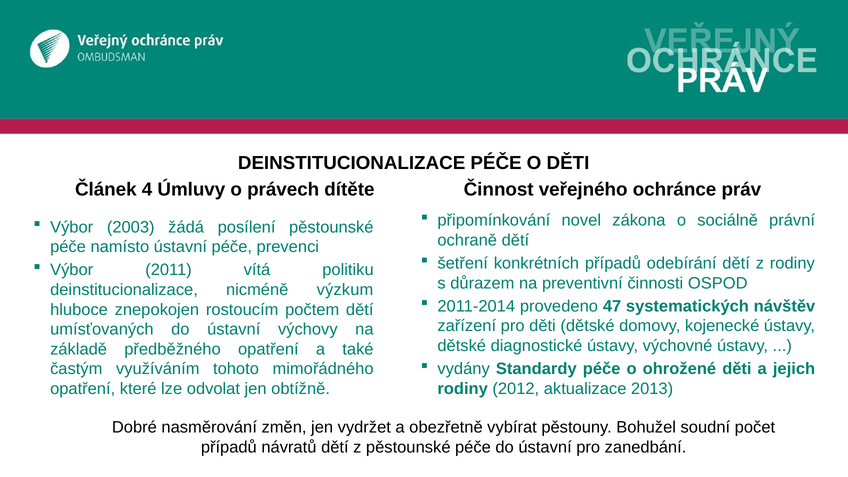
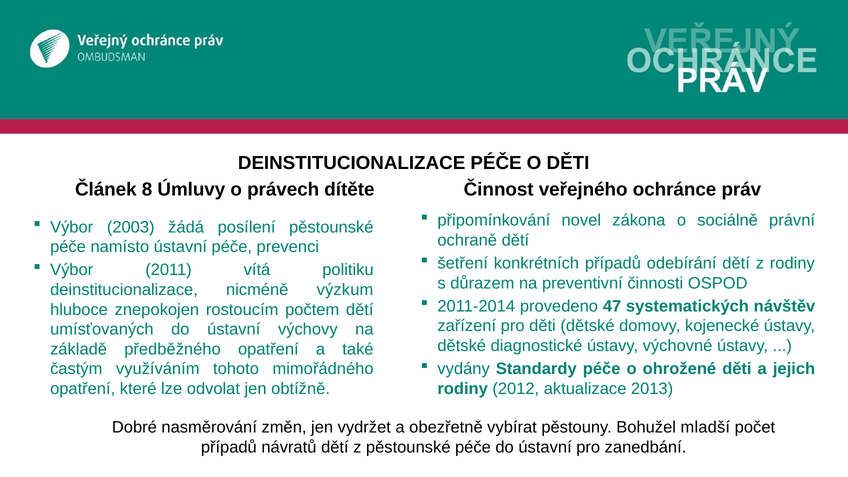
4: 4 -> 8
soudní: soudní -> mladší
